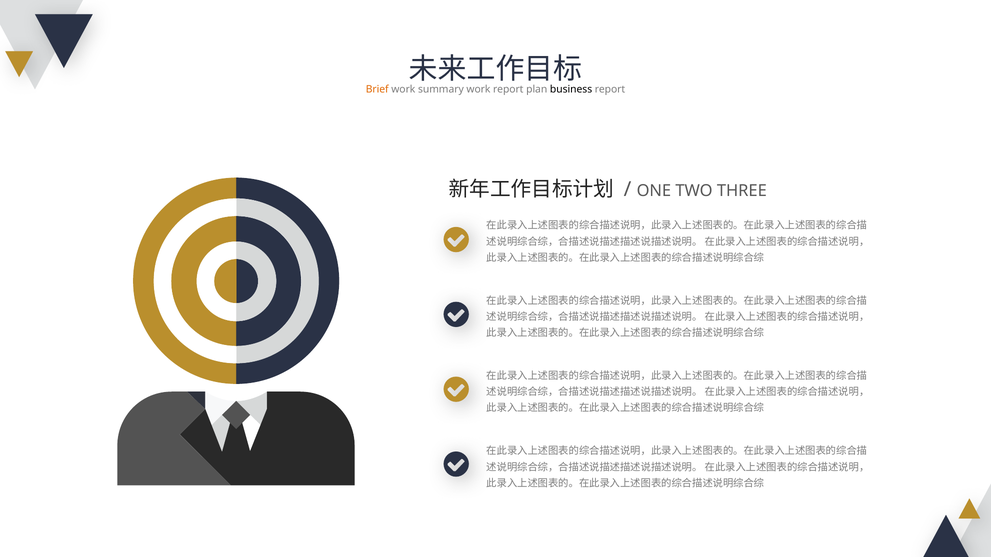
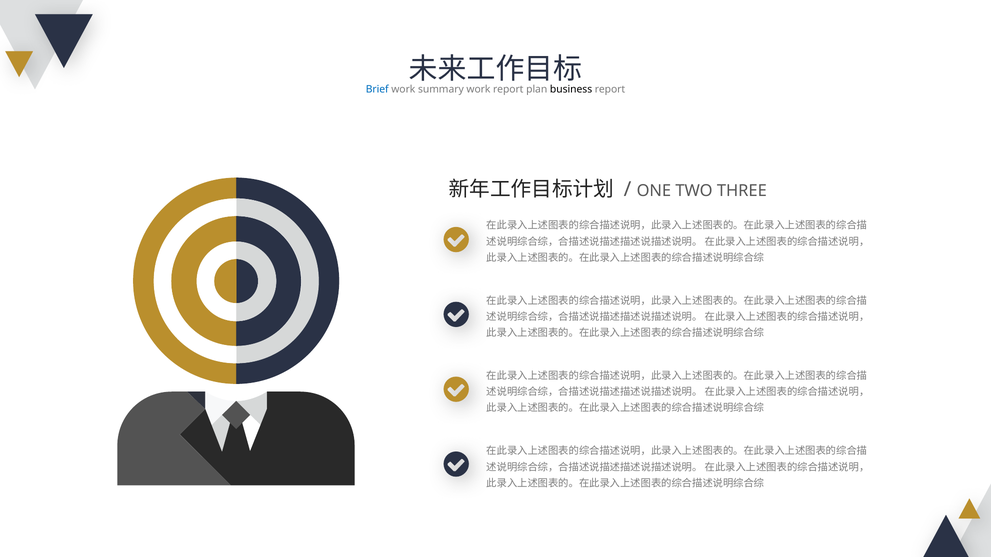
Brief colour: orange -> blue
